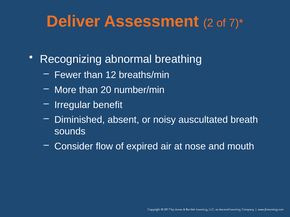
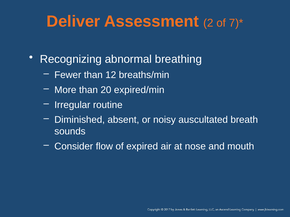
number/min: number/min -> expired/min
benefit: benefit -> routine
